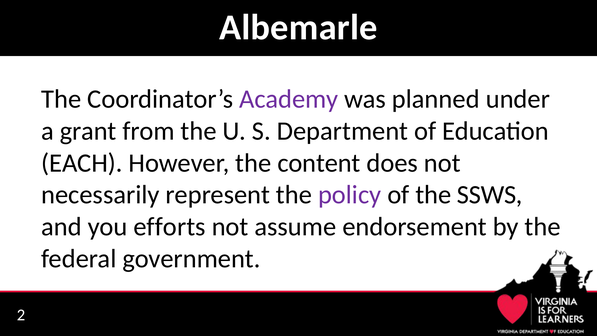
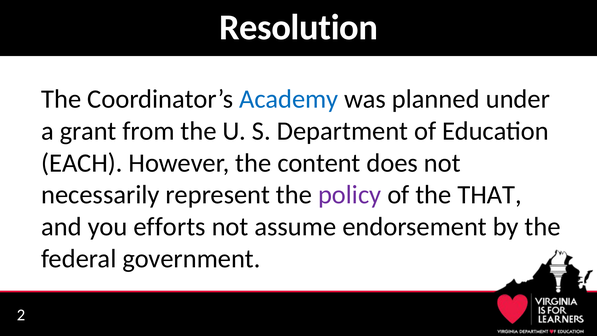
Albemarle: Albemarle -> Resolution
Academy colour: purple -> blue
SSWS: SSWS -> THAT
